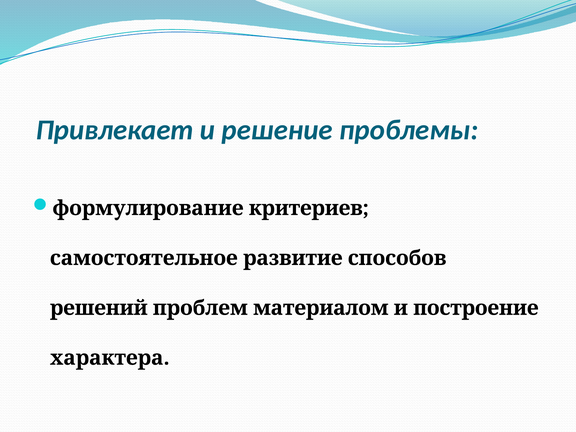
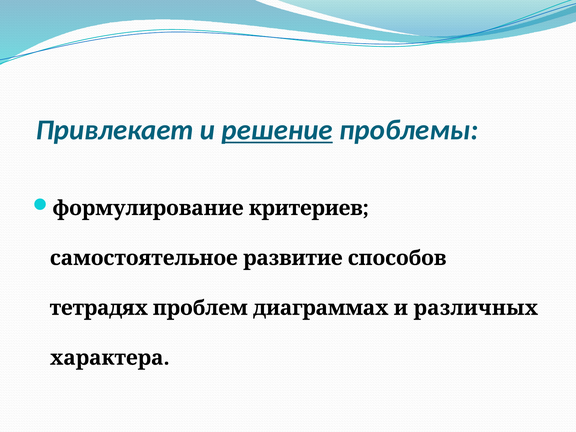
решение underline: none -> present
решений: решений -> тетрадях
материалом: материалом -> диаграммах
построение: построение -> различных
